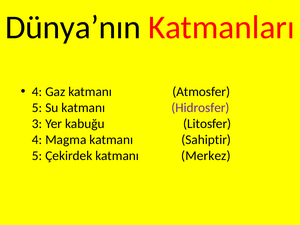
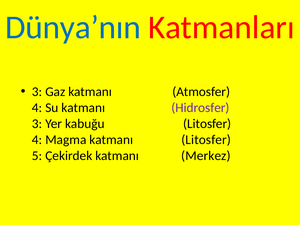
Dünya’nın colour: black -> blue
4 at (37, 92): 4 -> 3
5 at (37, 108): 5 -> 4
katmanı Sahiptir: Sahiptir -> Litosfer
